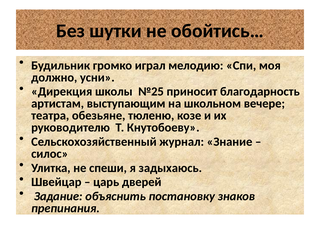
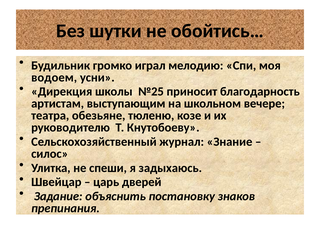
должно: должно -> водоем
